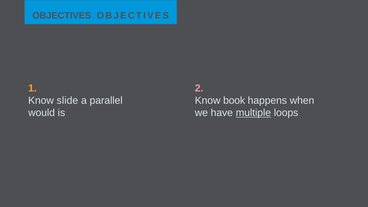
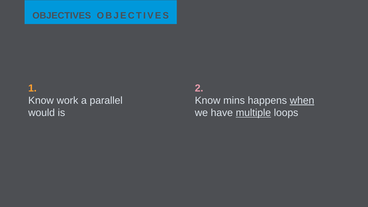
slide: slide -> work
book: book -> mins
when underline: none -> present
